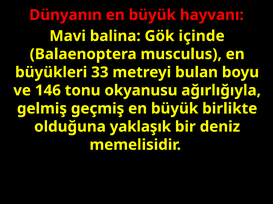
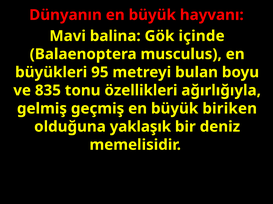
33: 33 -> 95
146: 146 -> 835
okyanusu: okyanusu -> özellikleri
birlikte: birlikte -> biriken
